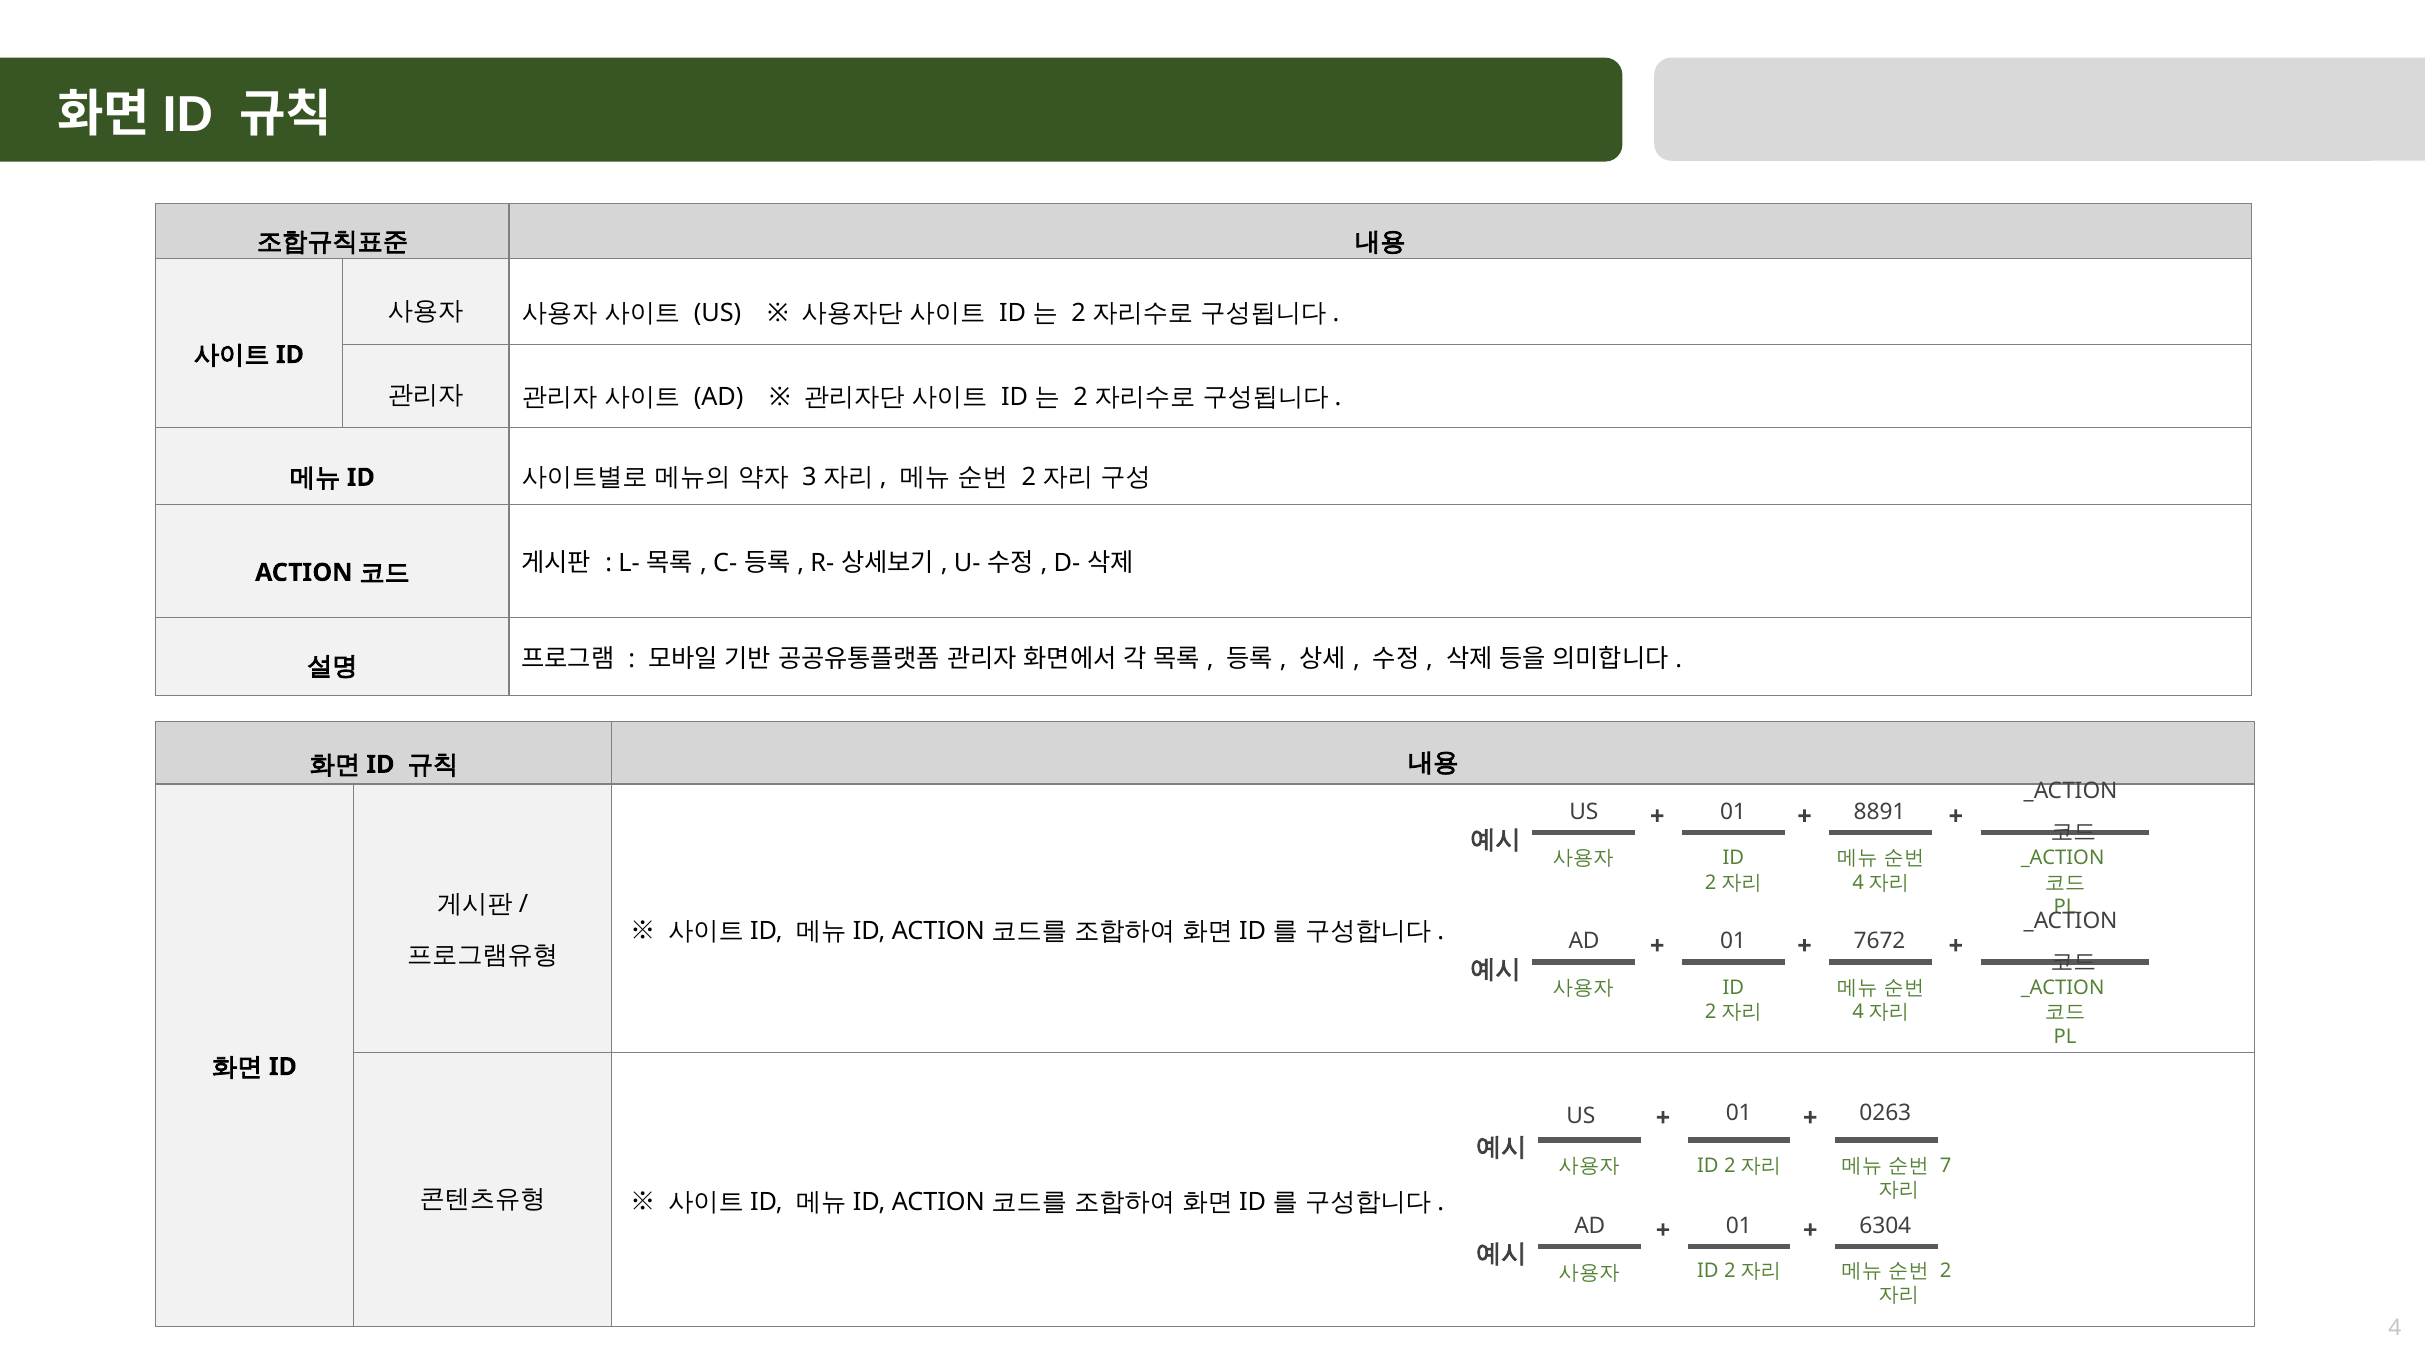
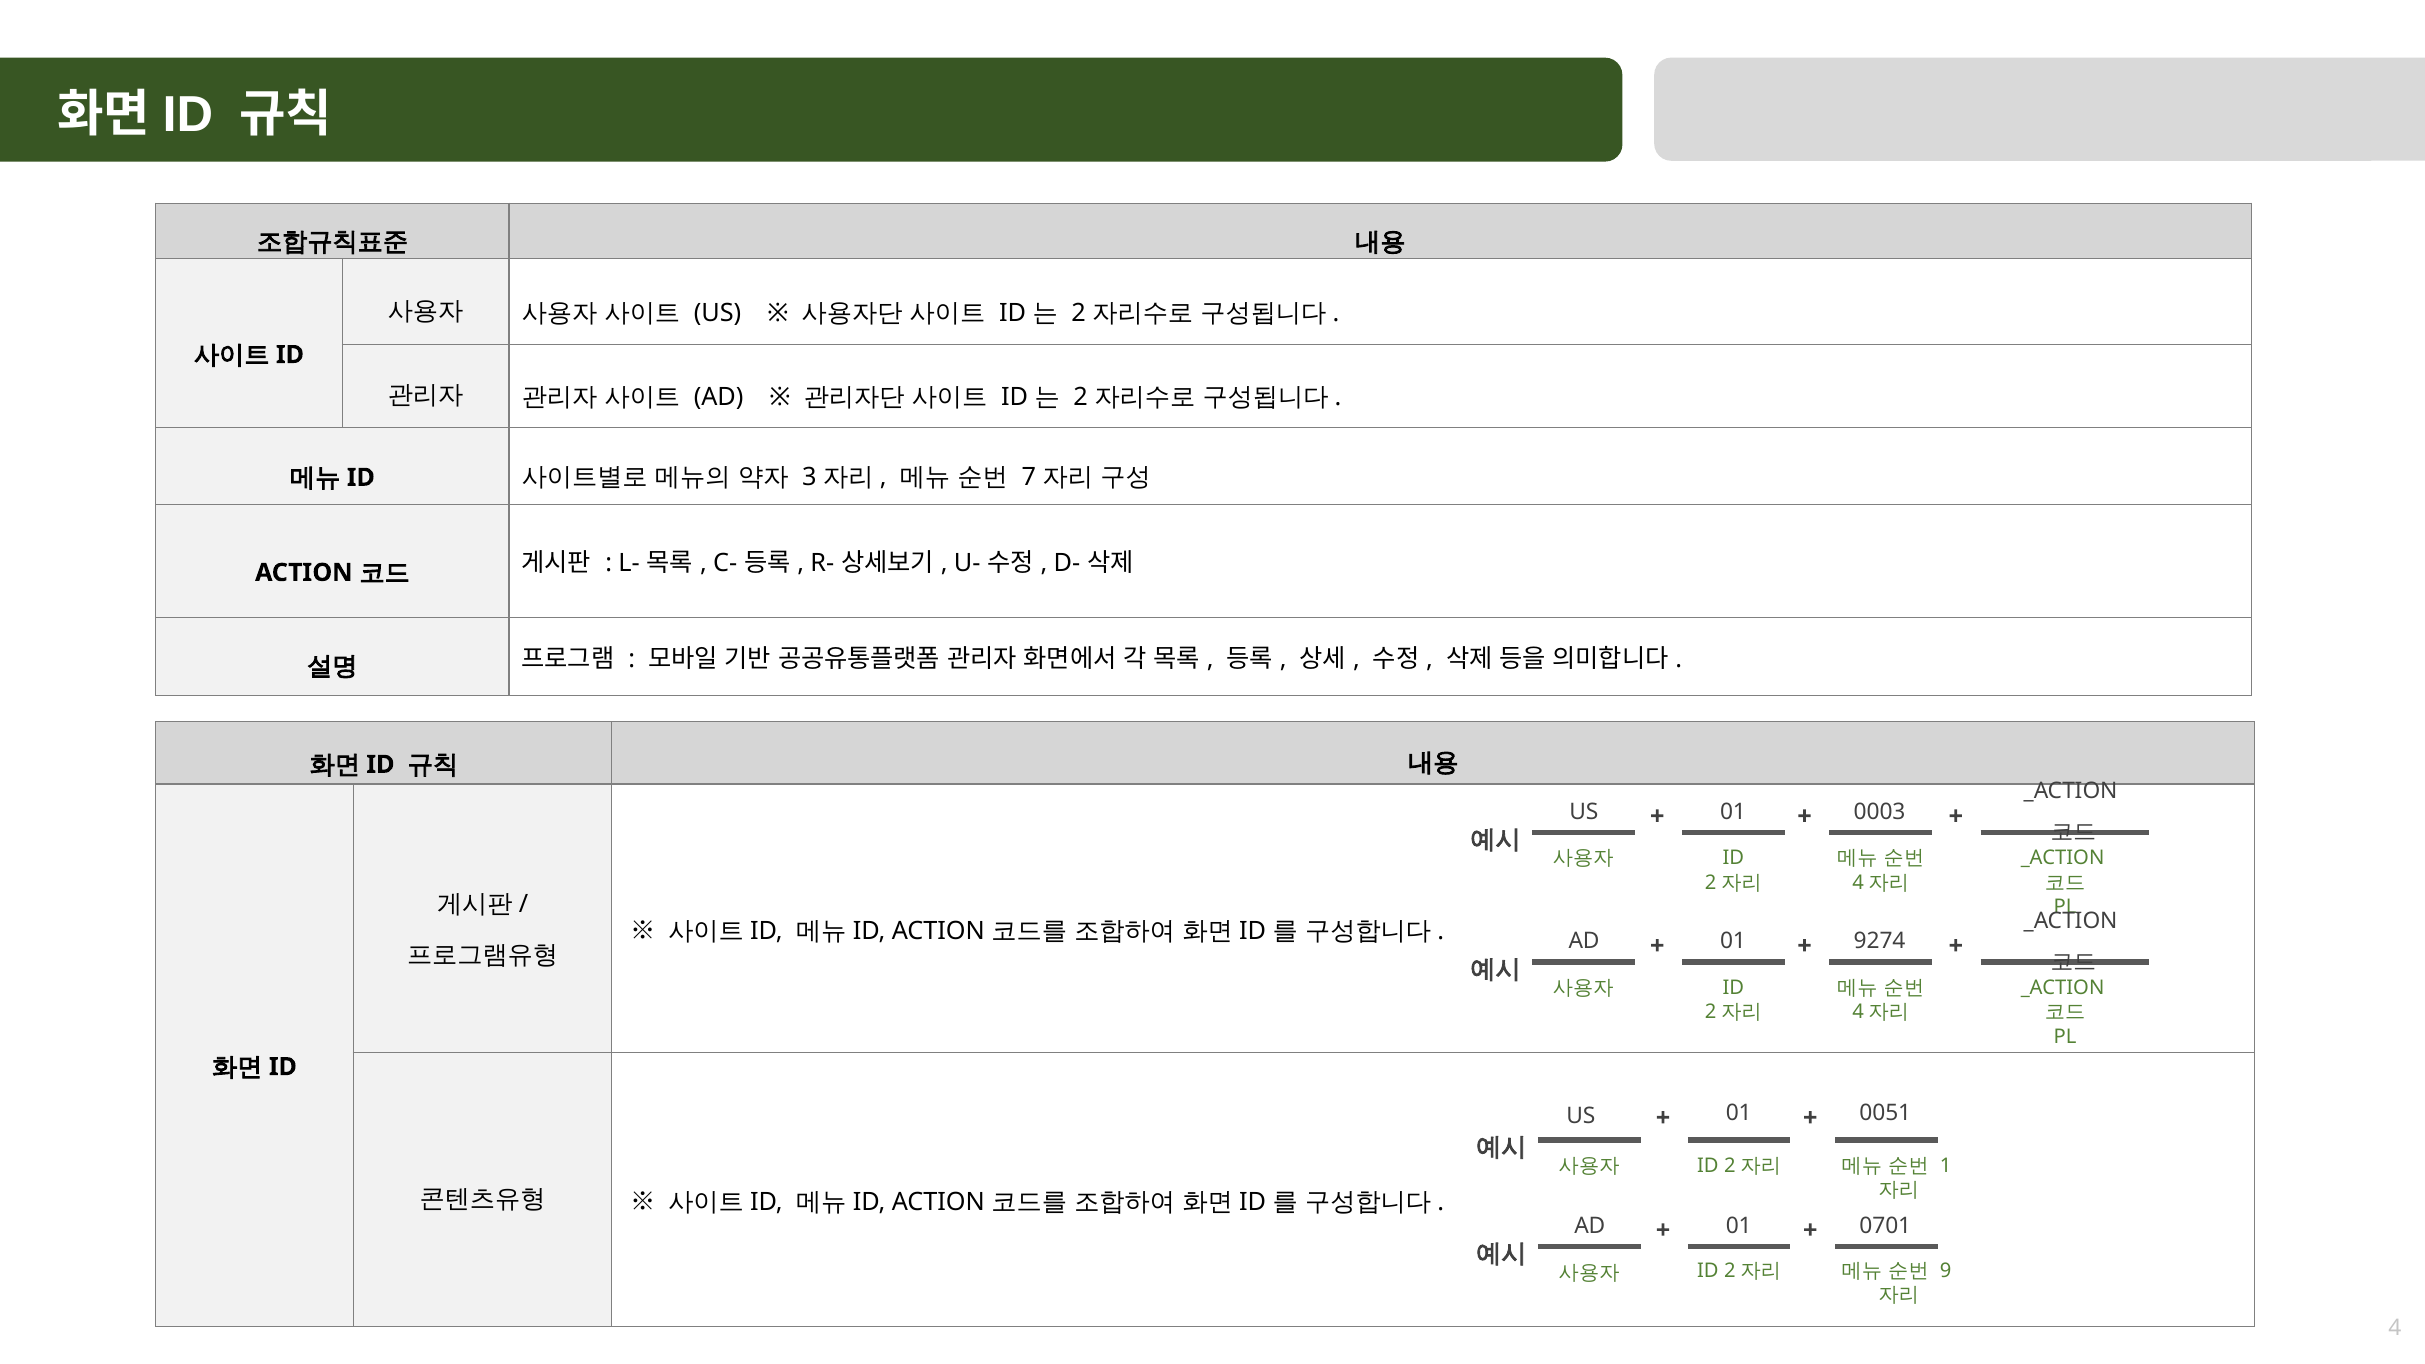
2 at (1029, 477): 2 -> 7
8891: 8891 -> 0003
7672: 7672 -> 9274
0263: 0263 -> 0051
7: 7 -> 1
6304: 6304 -> 0701
2 at (1946, 1271): 2 -> 9
